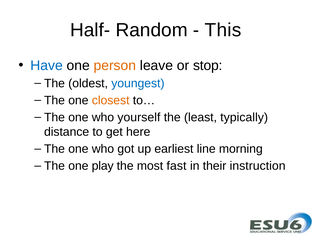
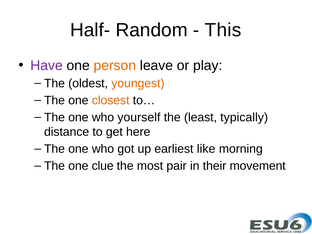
Have colour: blue -> purple
stop: stop -> play
youngest colour: blue -> orange
line: line -> like
play: play -> clue
fast: fast -> pair
instruction: instruction -> movement
